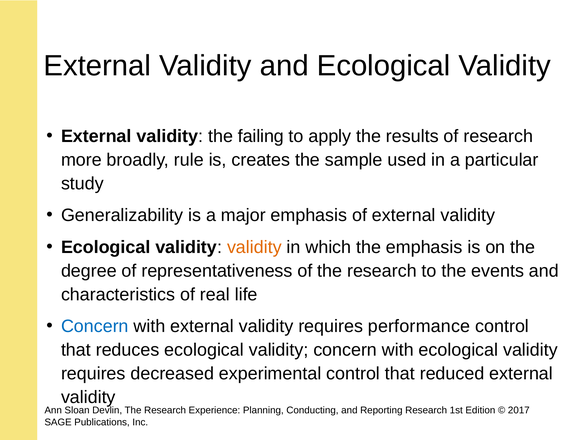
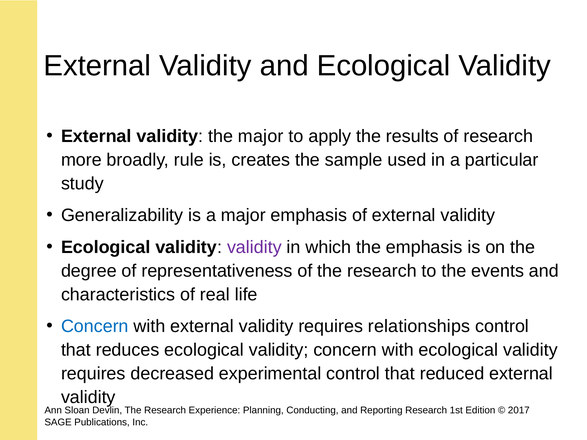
the failing: failing -> major
validity at (254, 247) colour: orange -> purple
performance: performance -> relationships
